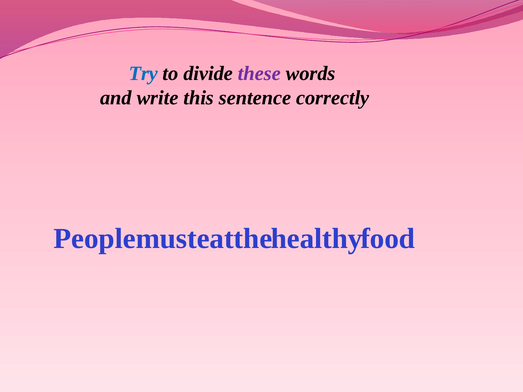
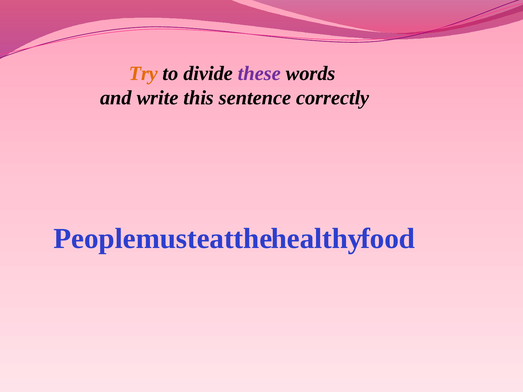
Try colour: blue -> orange
